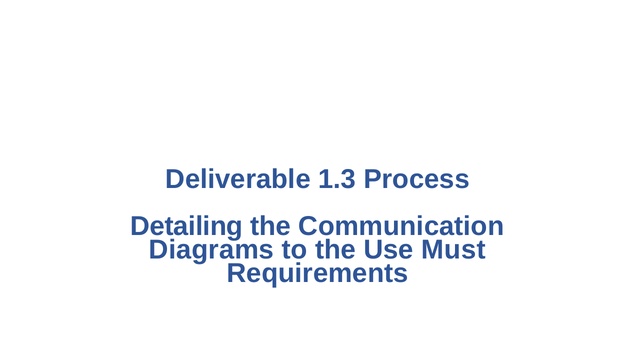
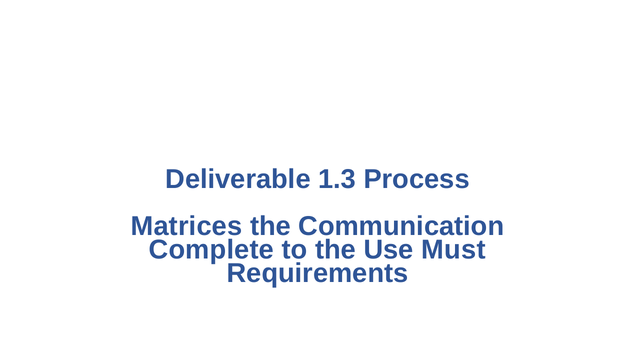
Detailing: Detailing -> Matrices
Diagrams: Diagrams -> Complete
